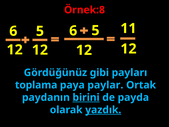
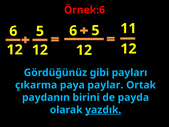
Örnek:8: Örnek:8 -> Örnek:6
toplama: toplama -> çıkarma
birini underline: present -> none
